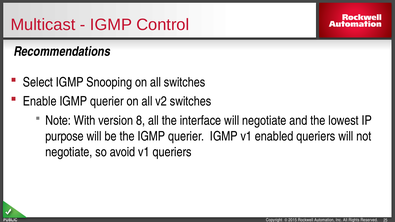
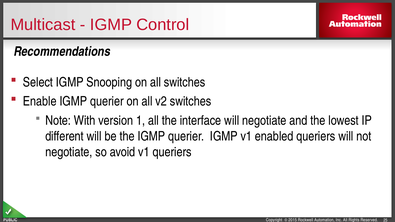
8: 8 -> 1
purpose: purpose -> different
